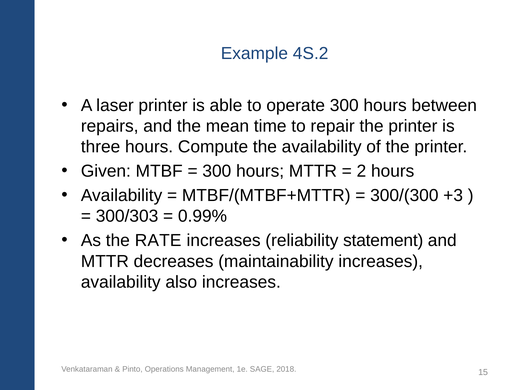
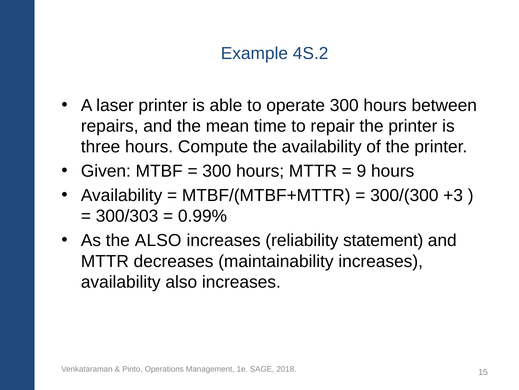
2: 2 -> 9
the RATE: RATE -> ALSO
